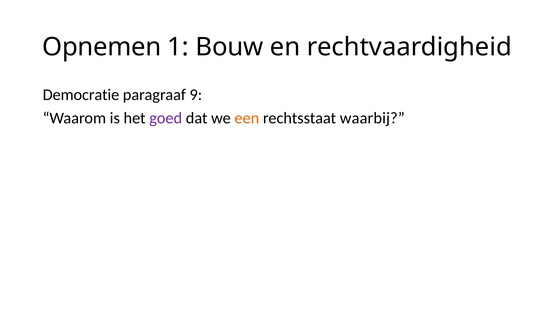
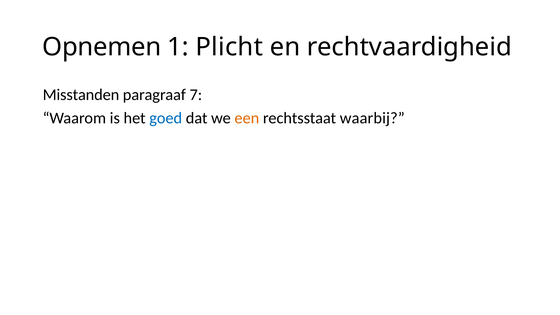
Bouw: Bouw -> Plicht
Democratie: Democratie -> Misstanden
9: 9 -> 7
goed colour: purple -> blue
